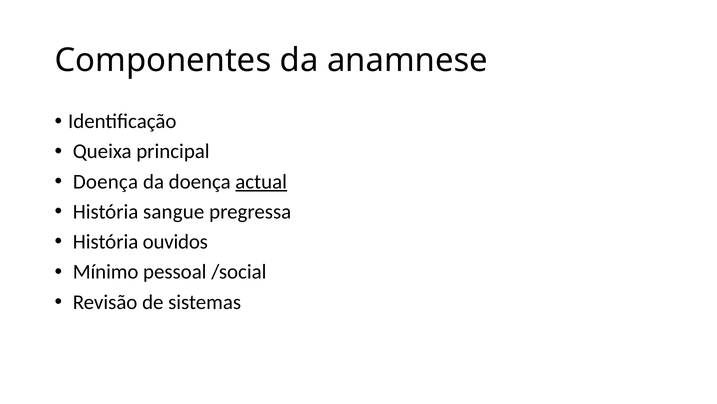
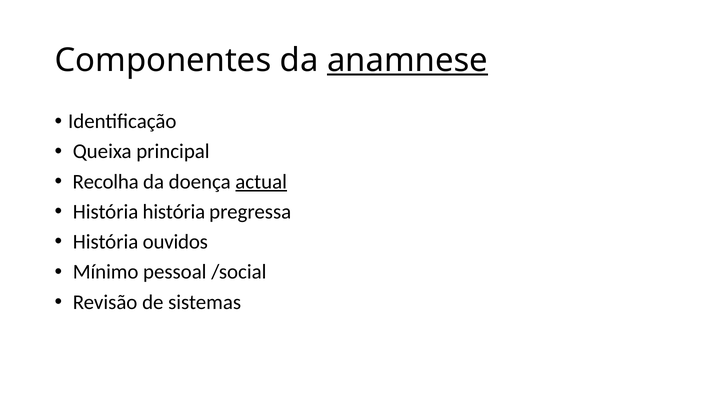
anamnese underline: none -> present
Doença at (105, 181): Doença -> Recolha
História sangue: sangue -> história
